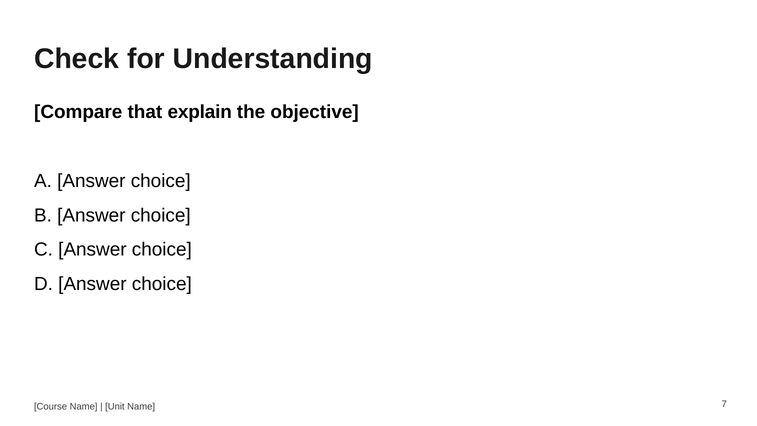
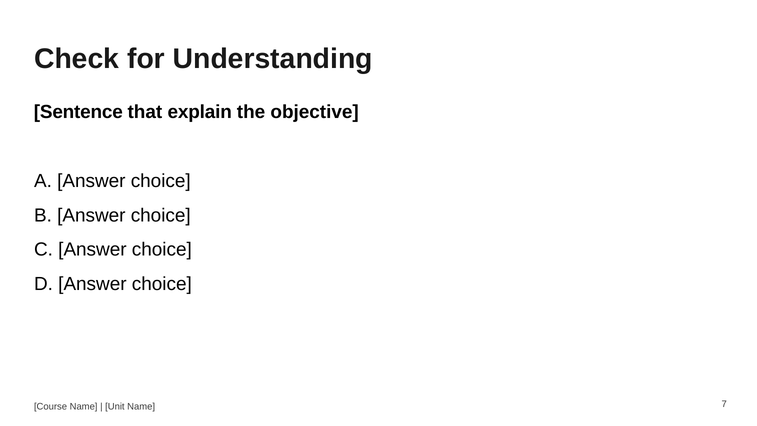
Compare: Compare -> Sentence
